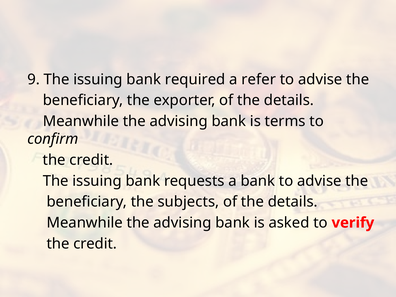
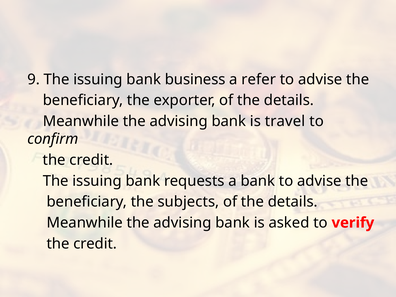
required: required -> business
terms: terms -> travel
